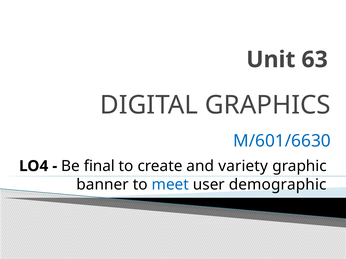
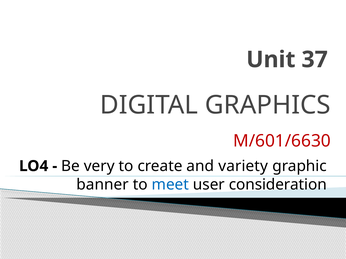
63: 63 -> 37
M/601/6630 colour: blue -> red
final: final -> very
demographic: demographic -> consideration
